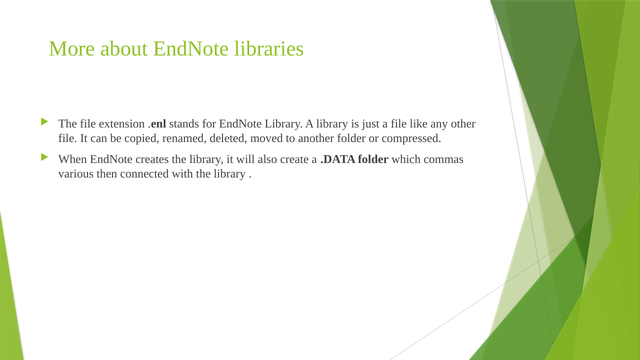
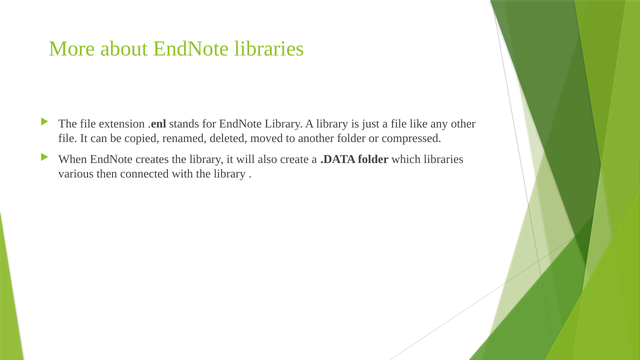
which commas: commas -> libraries
